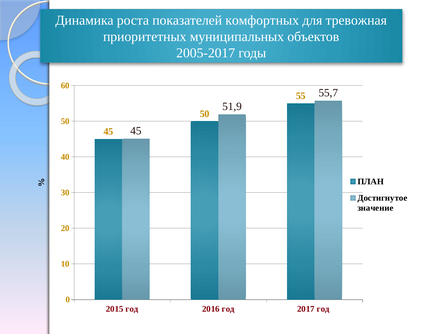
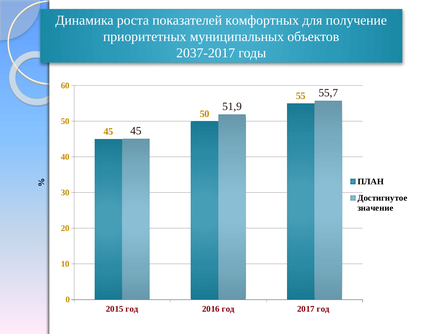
тревожная: тревожная -> получение
2005-2017: 2005-2017 -> 2037-2017
